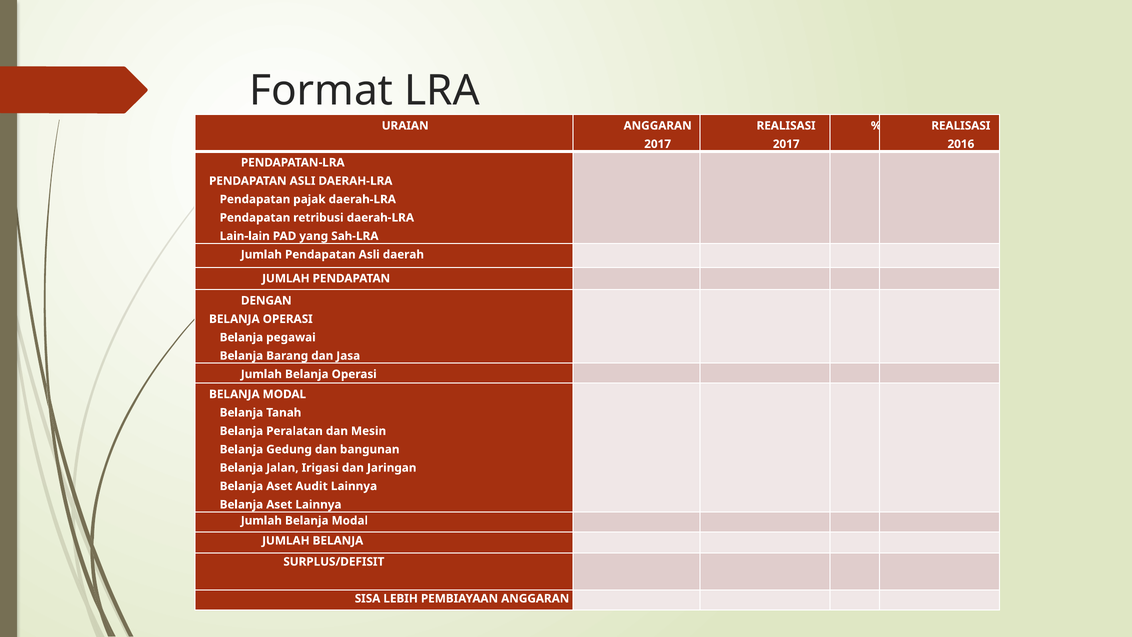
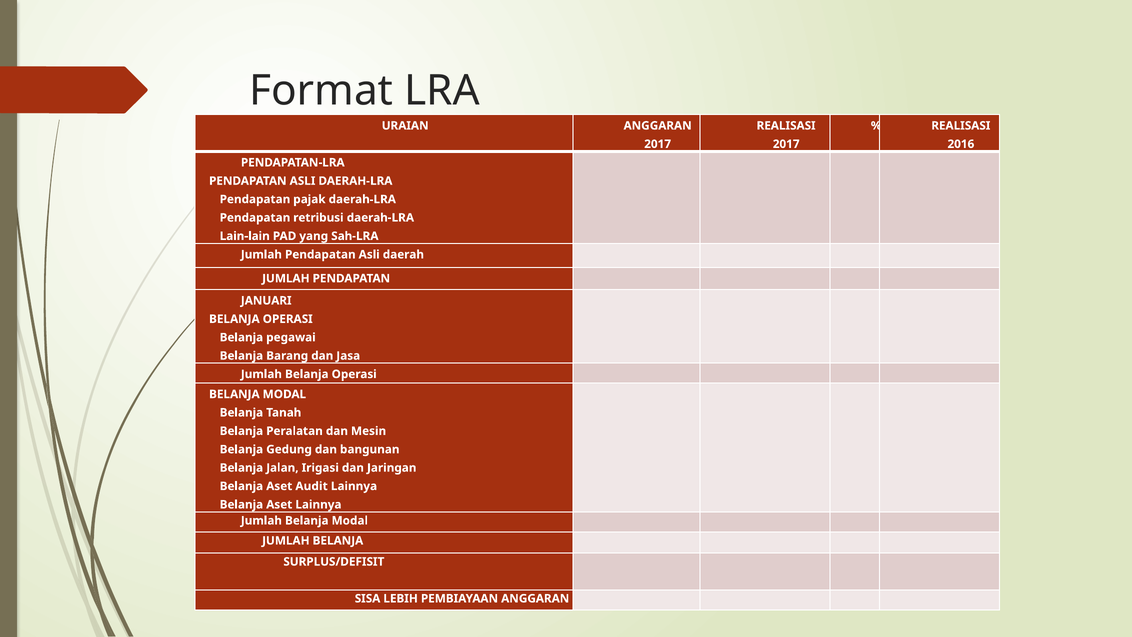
DENGAN: DENGAN -> JANUARI
